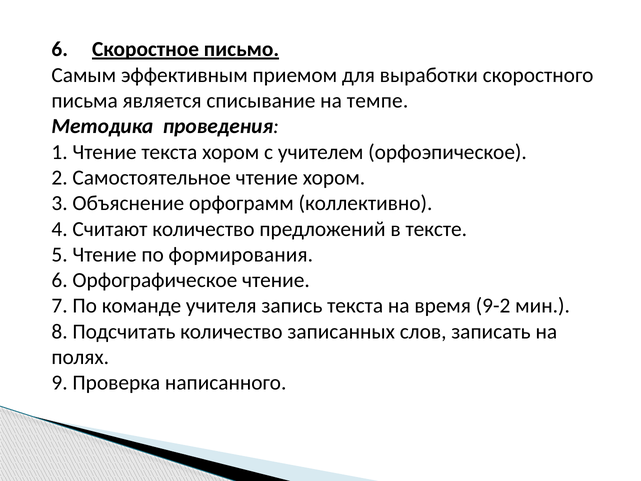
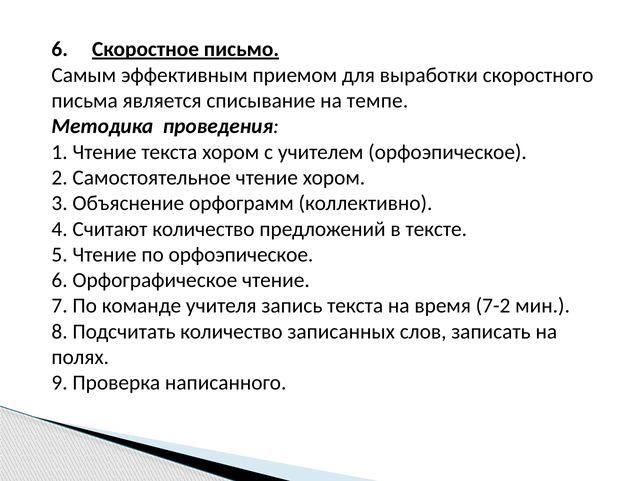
по формирования: формирования -> орфоэпическое
9-2: 9-2 -> 7-2
